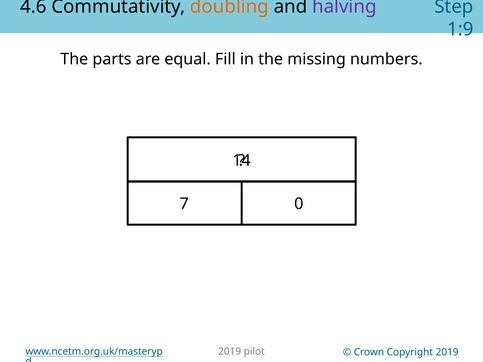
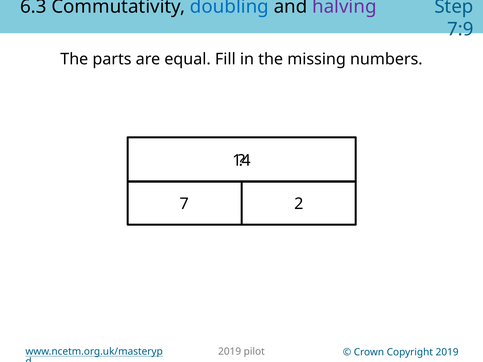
4.6: 4.6 -> 6.3
doubling colour: orange -> blue
1:9: 1:9 -> 7:9
0: 0 -> 2
